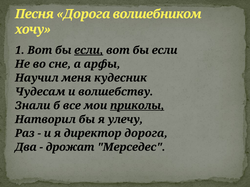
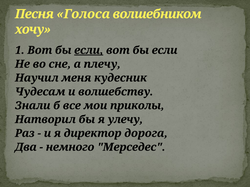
Песня Дорога: Дорога -> Голоса
арфы: арфы -> плечу
приколы underline: present -> none
дрожат: дрожат -> немного
